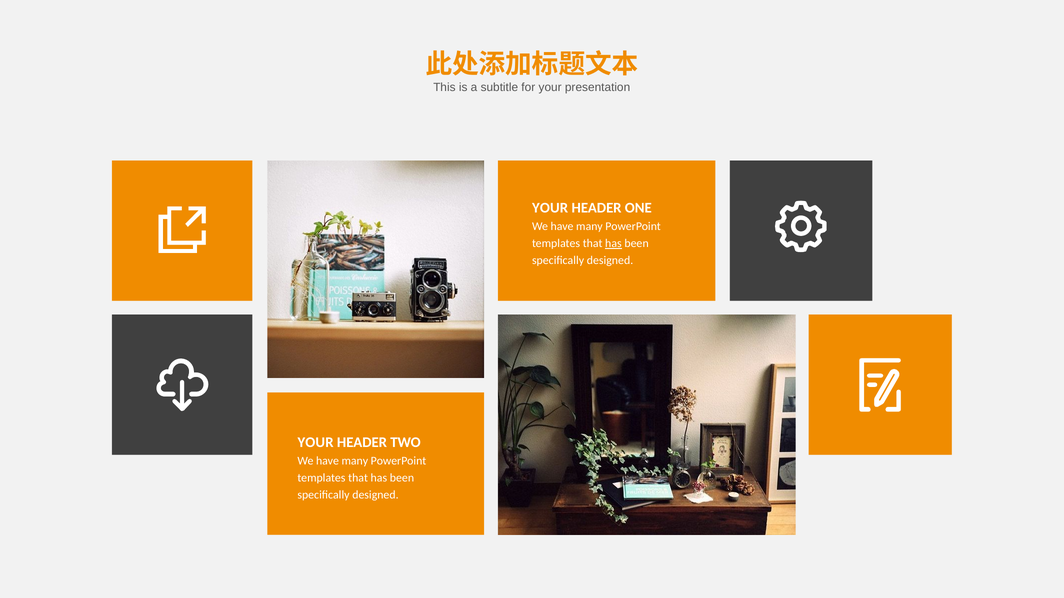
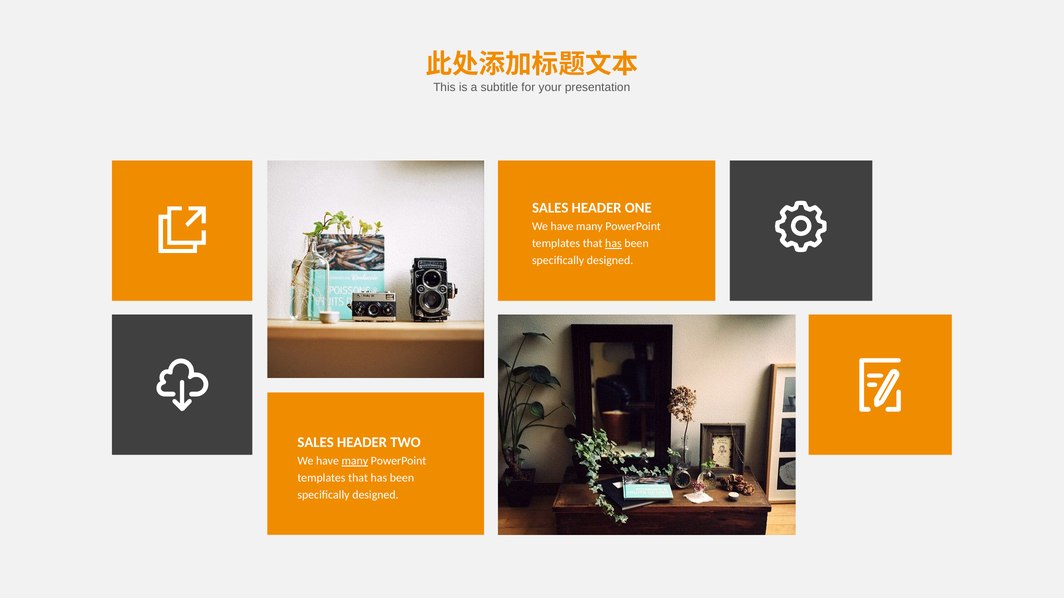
YOUR at (550, 208): YOUR -> SALES
YOUR at (316, 443): YOUR -> SALES
many at (355, 461) underline: none -> present
